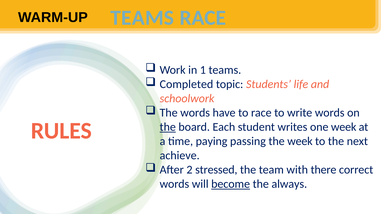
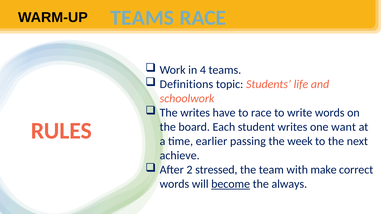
1: 1 -> 4
Completed: Completed -> Definitions
The words: words -> writes
the at (168, 127) underline: present -> none
one week: week -> want
paying: paying -> earlier
there: there -> make
